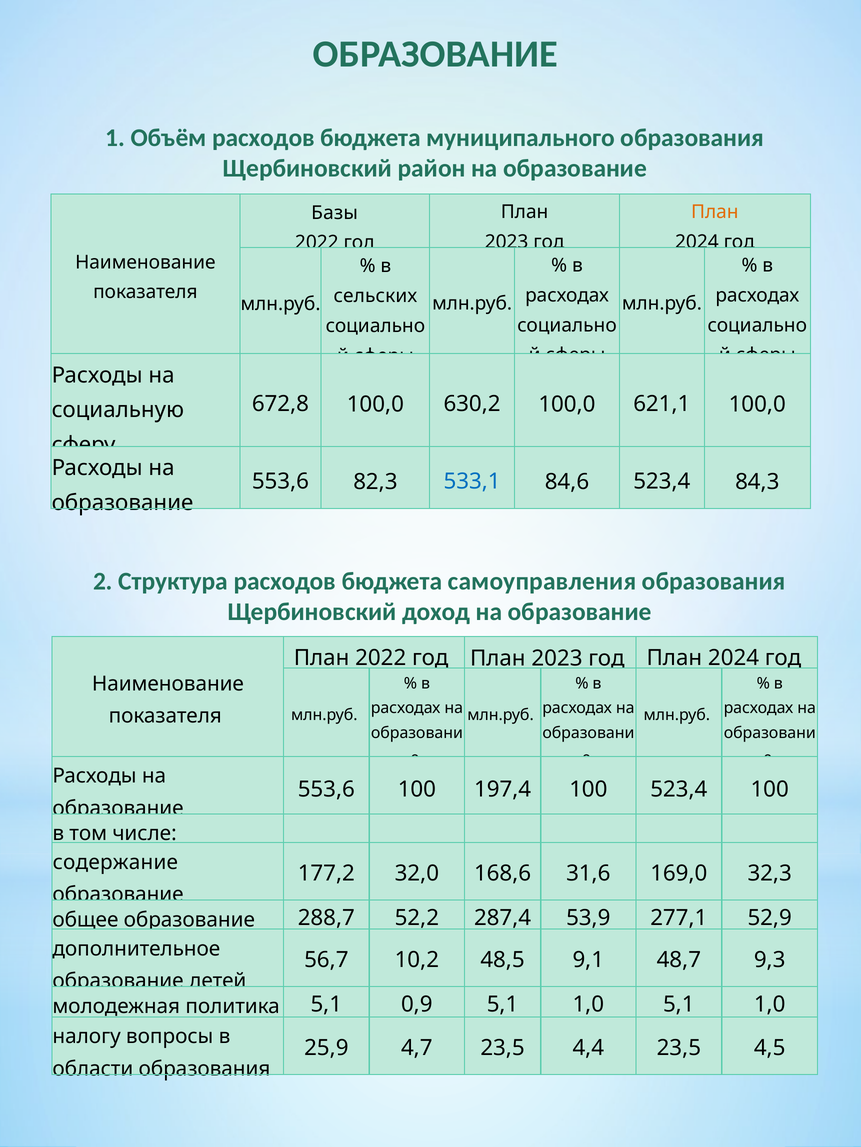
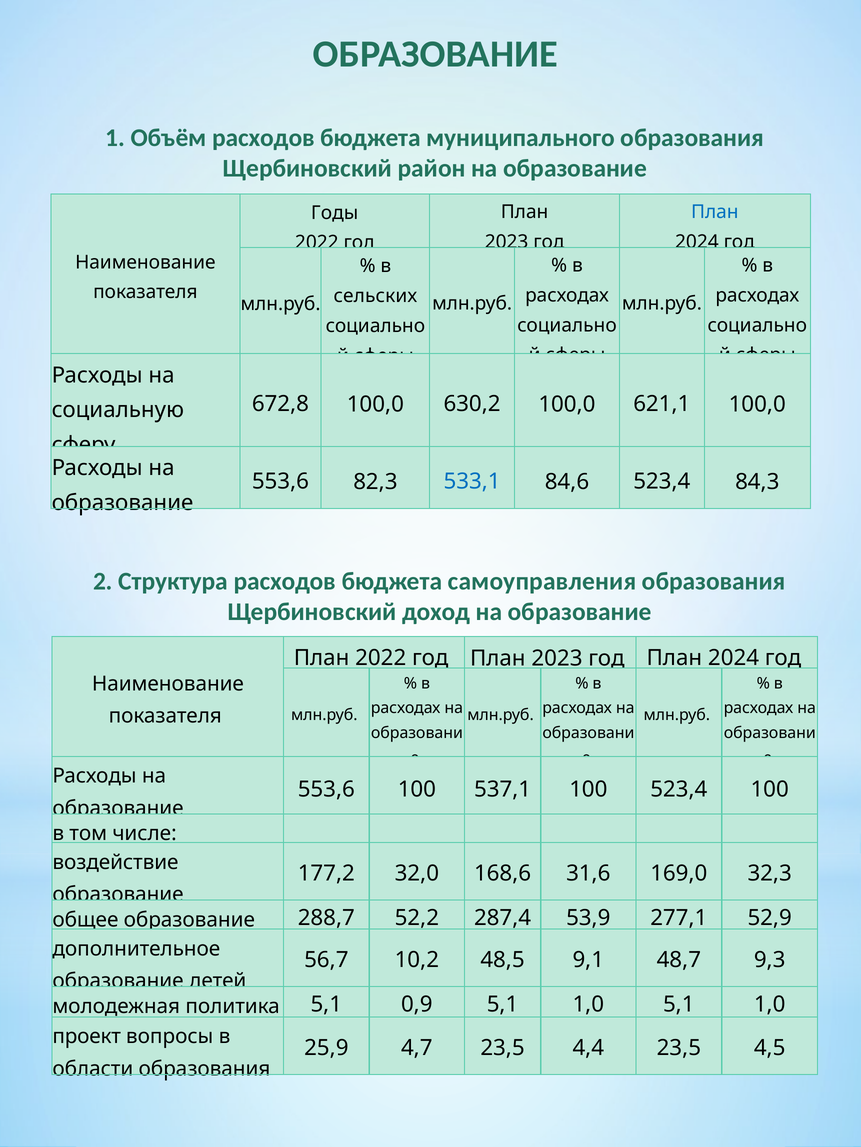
План at (715, 212) colour: orange -> blue
Базы: Базы -> Годы
197,4: 197,4 -> 537,1
содержание: содержание -> воздействие
налогу: налогу -> проект
